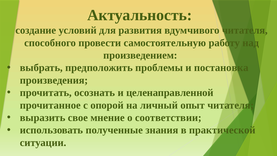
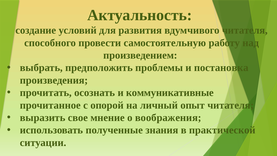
целенаправленной: целенаправленной -> коммуникативные
соответствии: соответствии -> воображения
